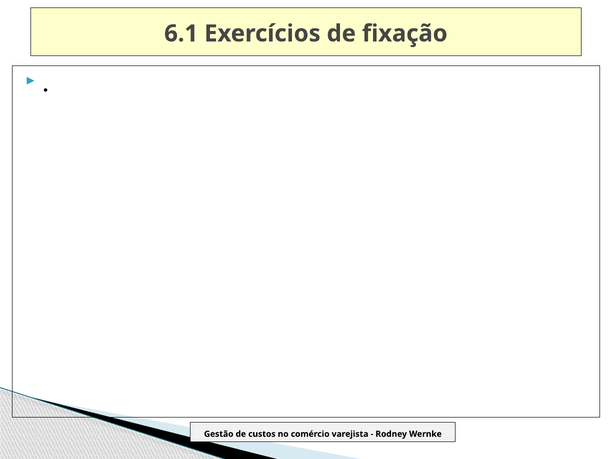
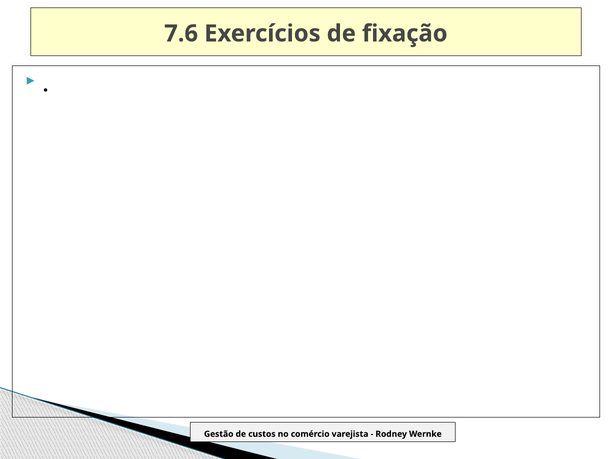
6.1: 6.1 -> 7.6
